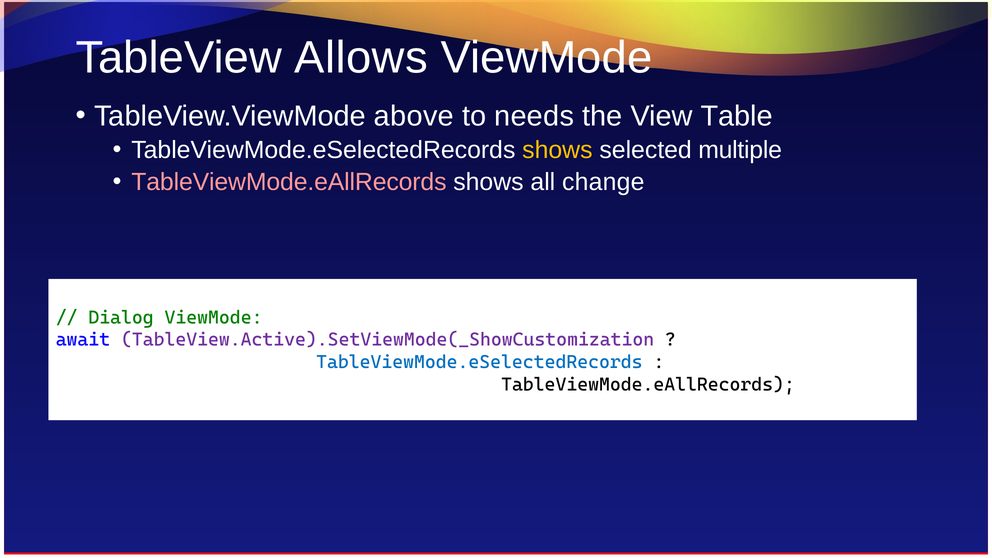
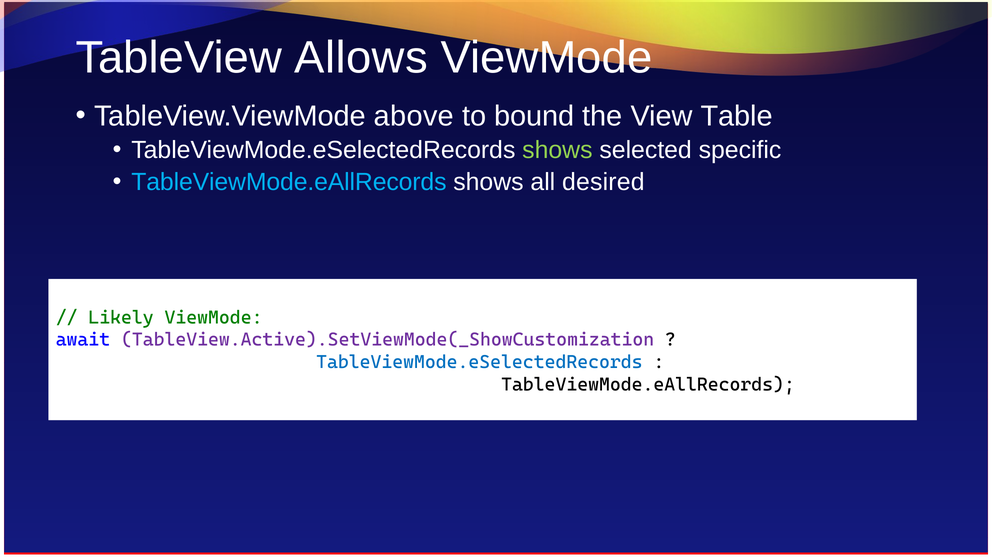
needs: needs -> bound
shows at (557, 150) colour: yellow -> light green
multiple: multiple -> specific
TableViewMode.eAllRecords at (289, 182) colour: pink -> light blue
change: change -> desired
Dialog: Dialog -> Likely
